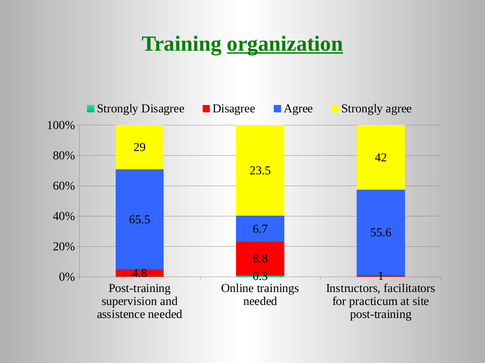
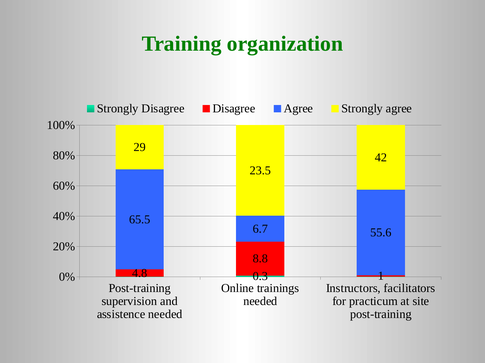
organization underline: present -> none
